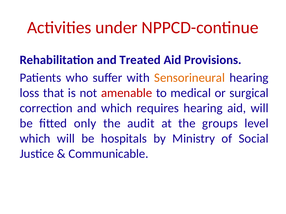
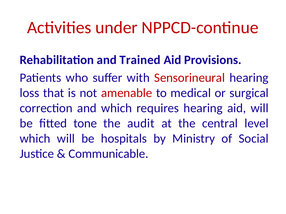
Treated: Treated -> Trained
Sensorineural colour: orange -> red
only: only -> tone
groups: groups -> central
